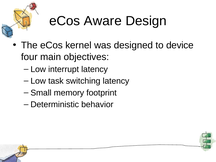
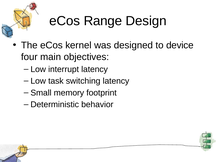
Aware: Aware -> Range
